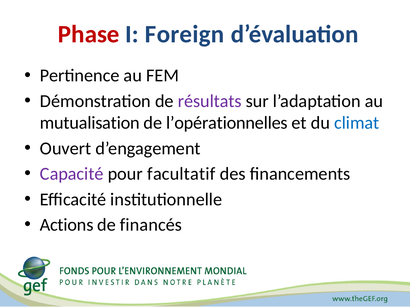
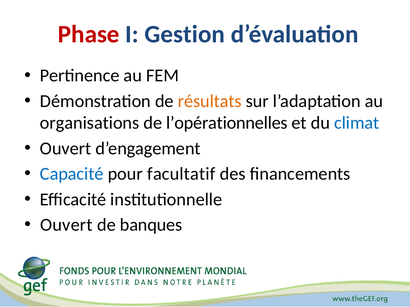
Foreign: Foreign -> Gestion
résultats colour: purple -> orange
mutualisation: mutualisation -> organisations
Capacité colour: purple -> blue
Actions at (67, 225): Actions -> Ouvert
financés: financés -> banques
